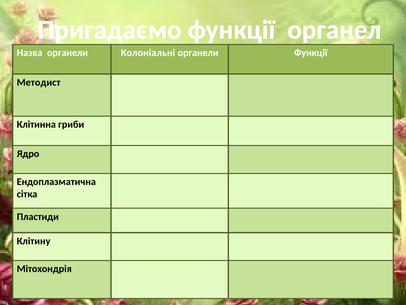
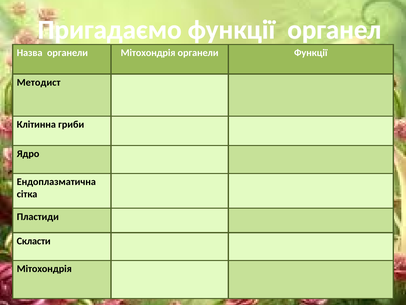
органели Колоніальні: Колоніальні -> Мітохондрія
Клітину: Клітину -> Скласти
